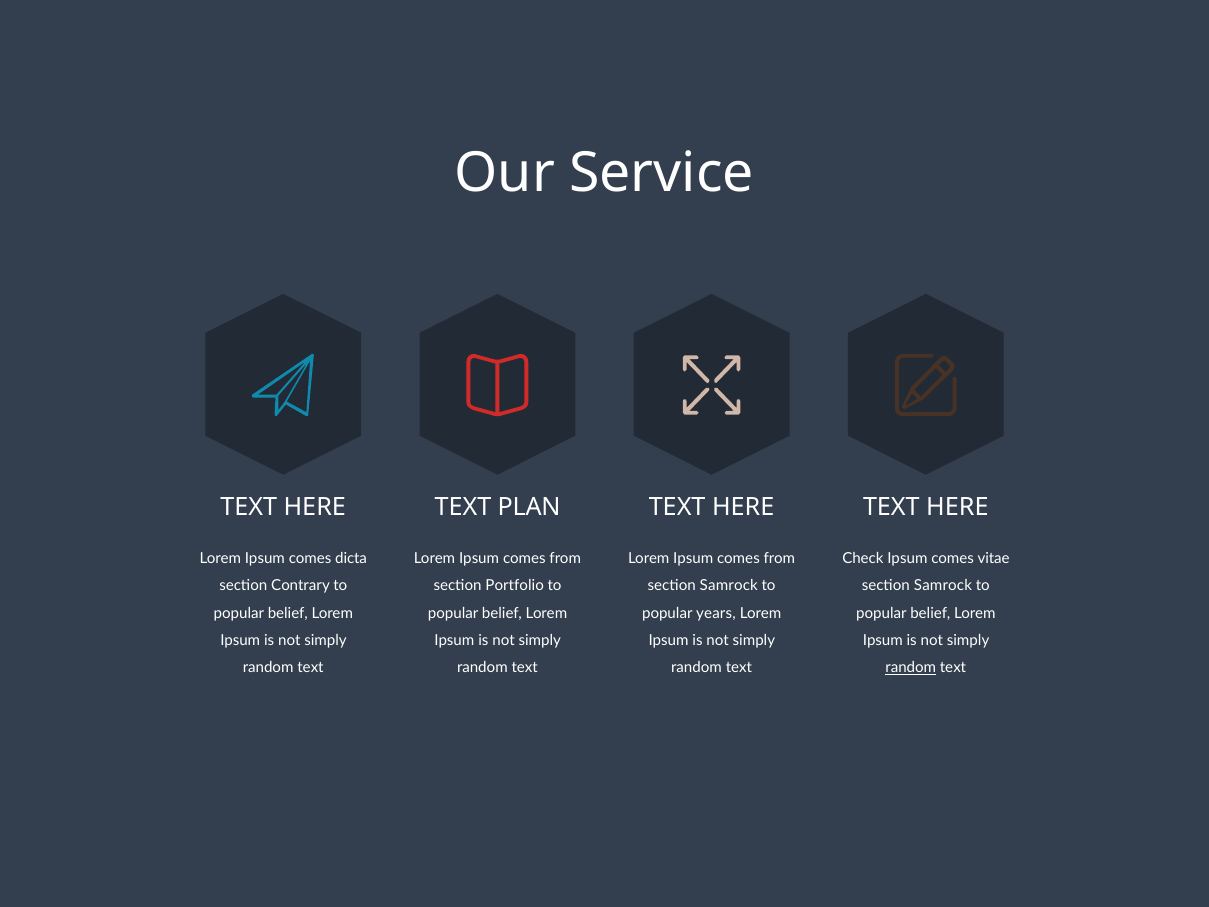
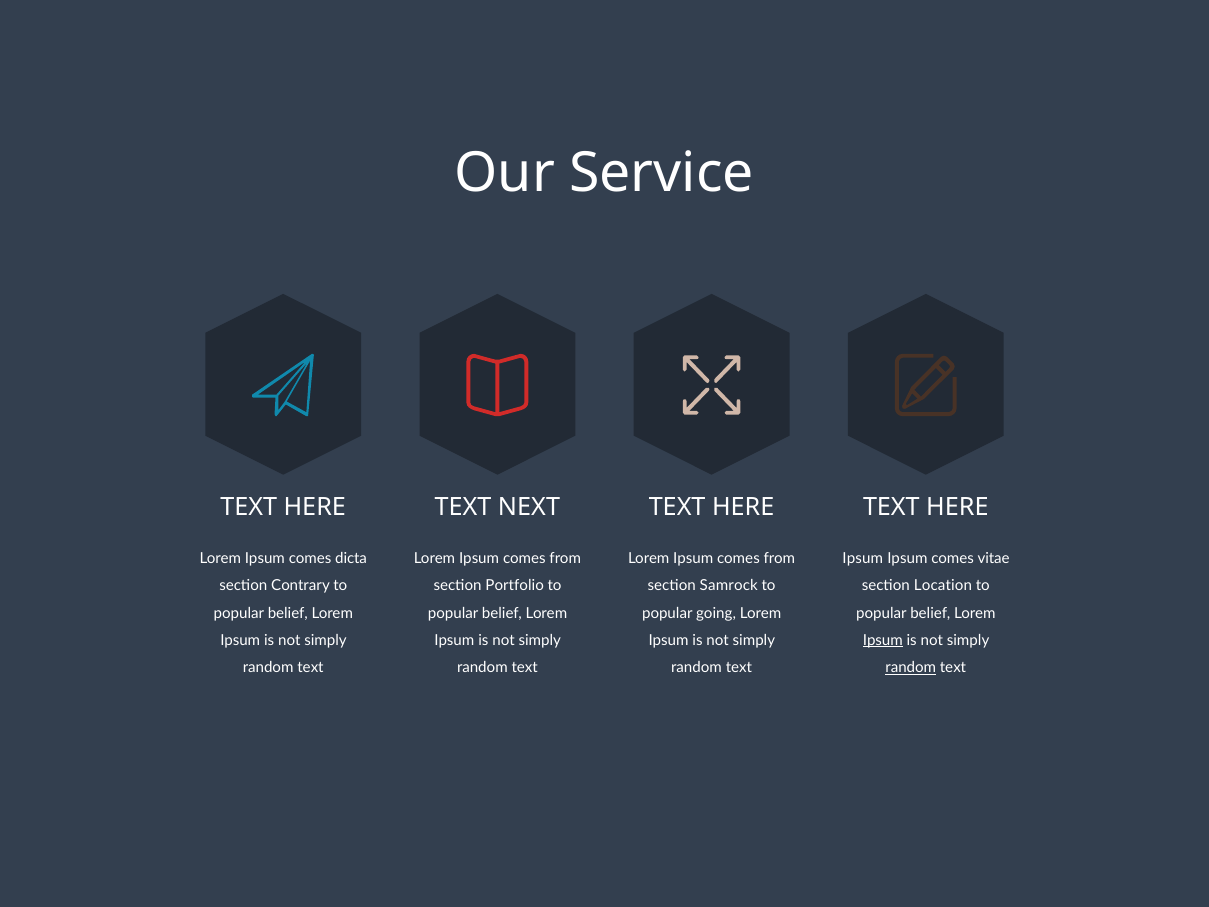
PLAN: PLAN -> NEXT
Check at (863, 558): Check -> Ipsum
Samrock at (943, 586): Samrock -> Location
years: years -> going
Ipsum at (883, 640) underline: none -> present
